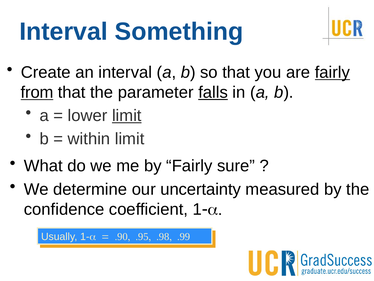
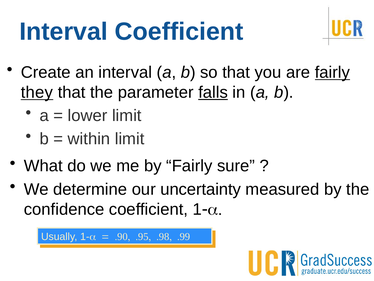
Interval Something: Something -> Coefficient
from: from -> they
limit at (127, 115) underline: present -> none
